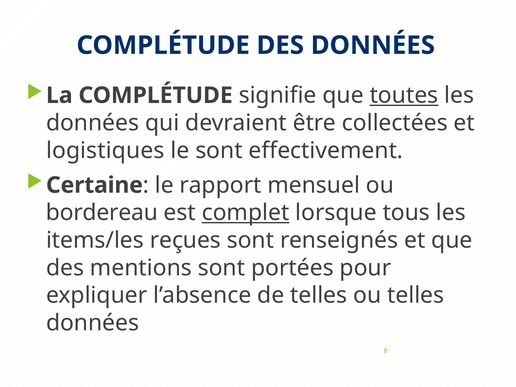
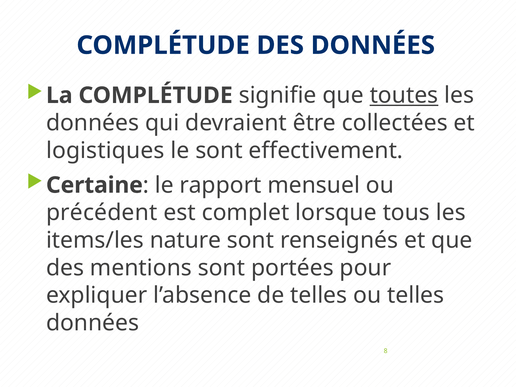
bordereau: bordereau -> précédent
complet underline: present -> none
reçues: reçues -> nature
